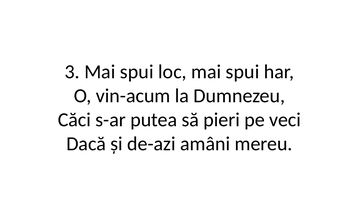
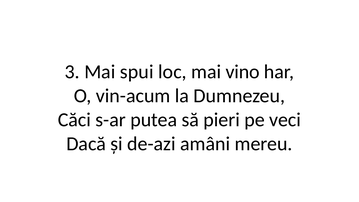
loc mai spui: spui -> vino
